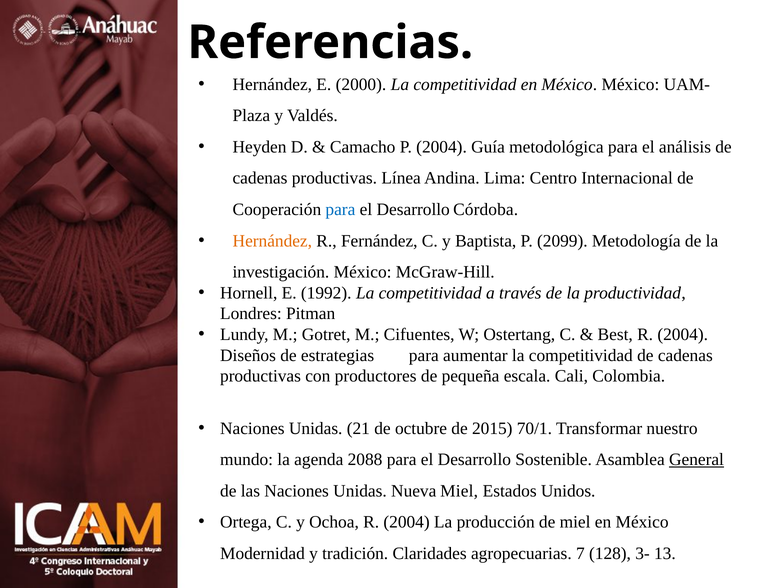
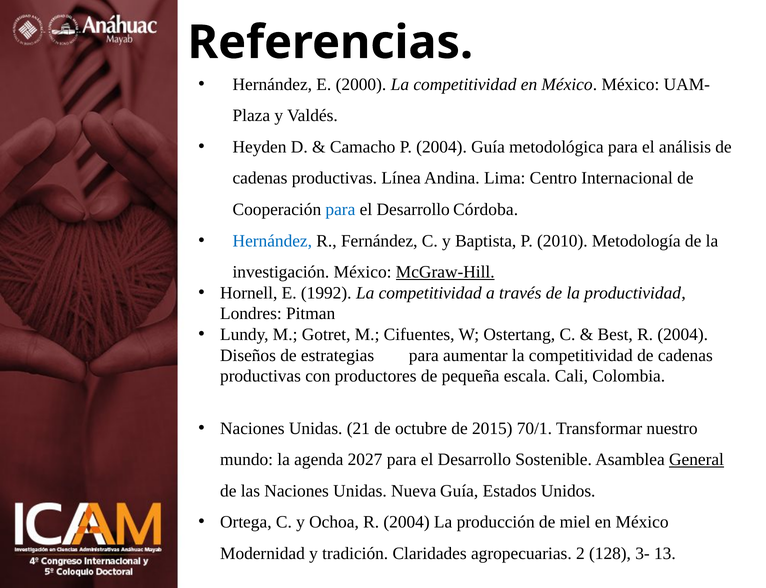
Hernández at (272, 241) colour: orange -> blue
2099: 2099 -> 2010
McGraw-Hill underline: none -> present
2088: 2088 -> 2027
Nueva Miel: Miel -> Guía
7: 7 -> 2
